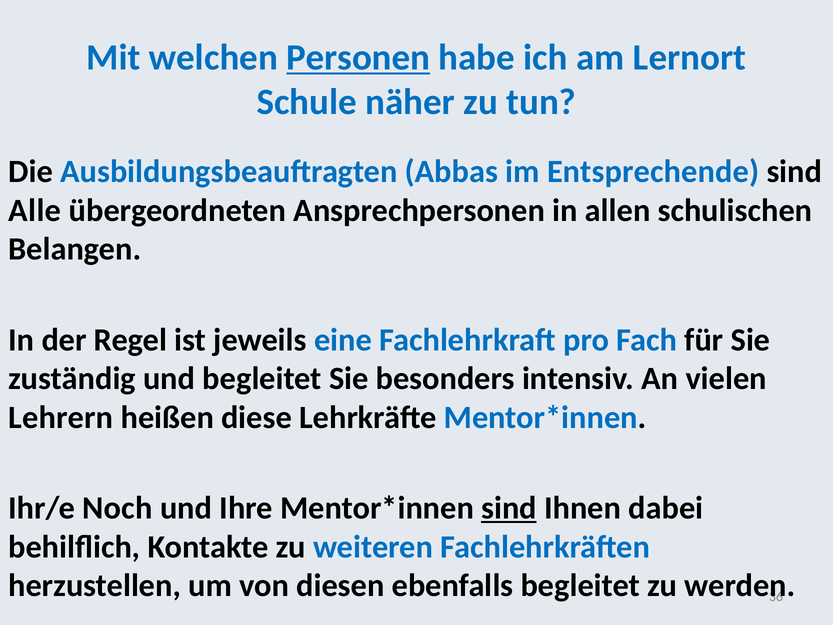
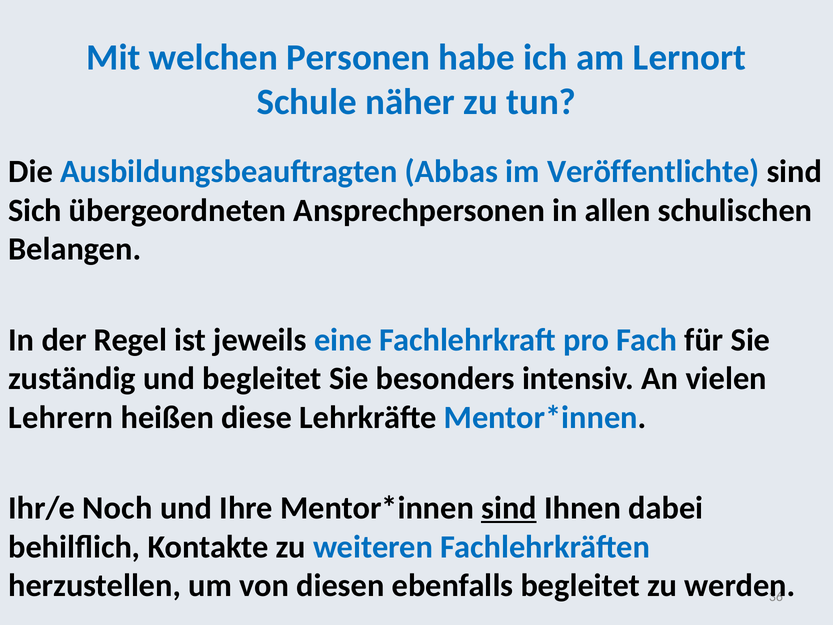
Personen underline: present -> none
Entsprechende: Entsprechende -> Veröffentlichte
Alle: Alle -> Sich
